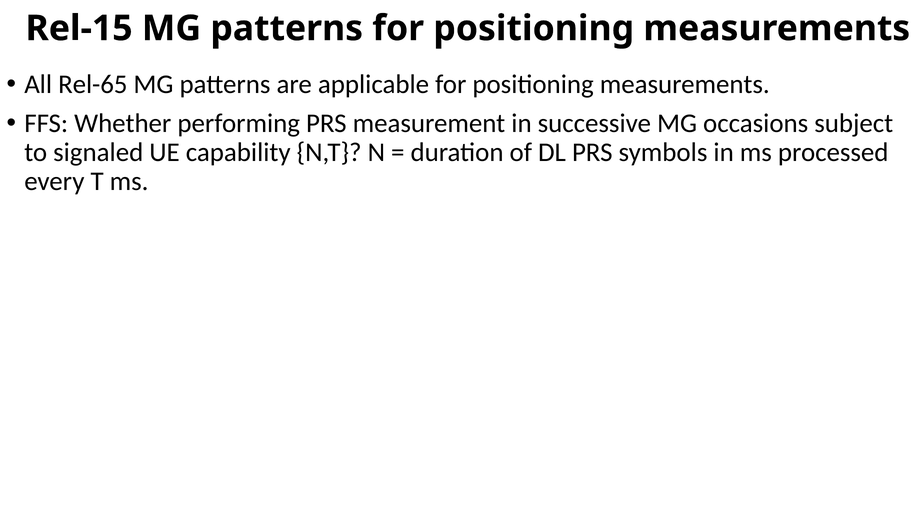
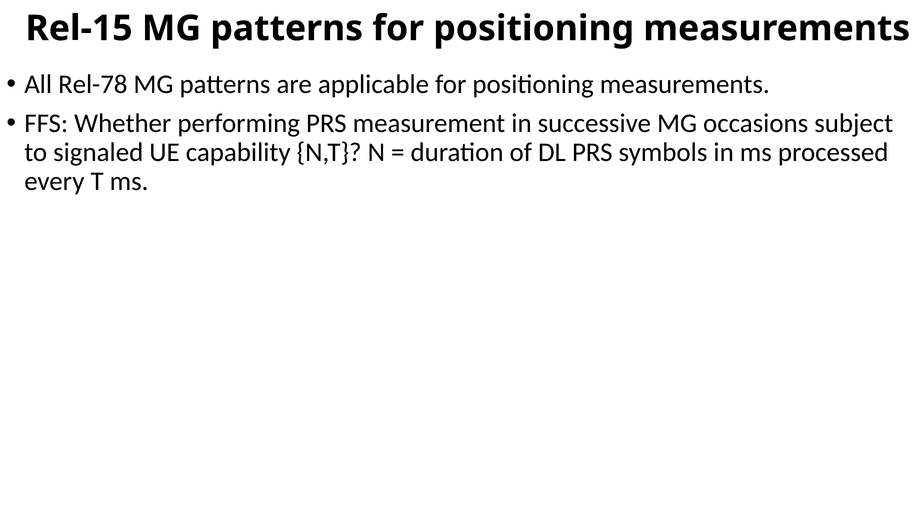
Rel-65: Rel-65 -> Rel-78
